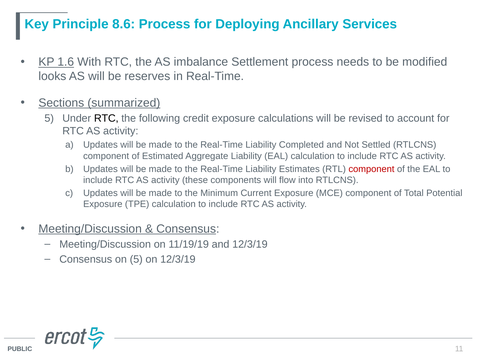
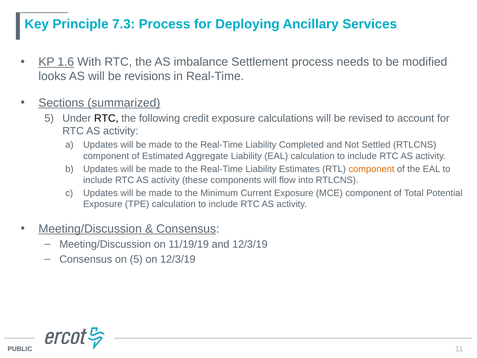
8.6: 8.6 -> 7.3
reserves: reserves -> revisions
component at (371, 169) colour: red -> orange
